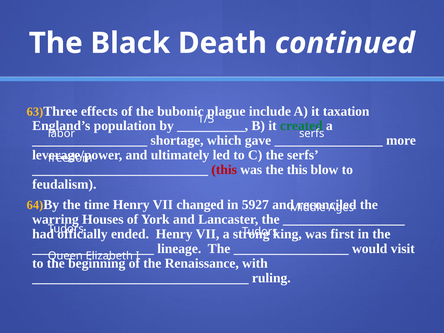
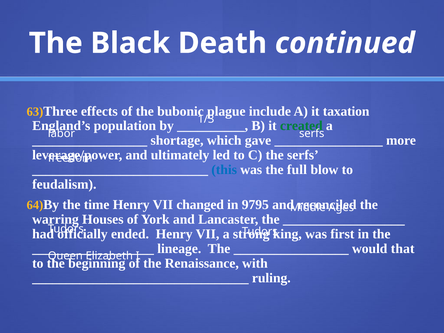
this at (224, 170) colour: red -> blue
the this: this -> full
5927: 5927 -> 9795
visit: visit -> that
